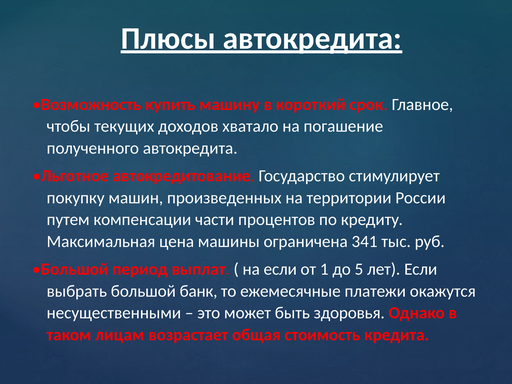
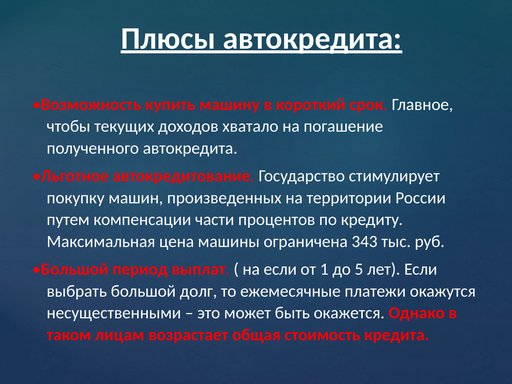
341: 341 -> 343
банк: банк -> долг
здоровья: здоровья -> окажется
